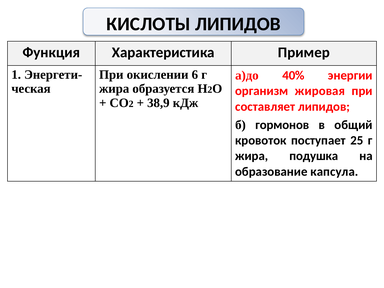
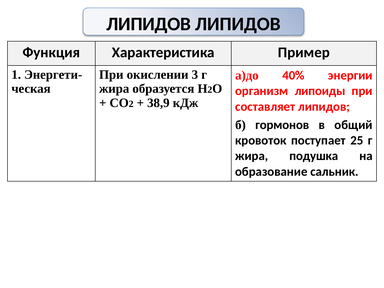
КИСЛОТЫ at (148, 24): КИСЛОТЫ -> ЛИПИДОВ
6: 6 -> 3
жировая: жировая -> липоиды
капсула: капсула -> сальник
